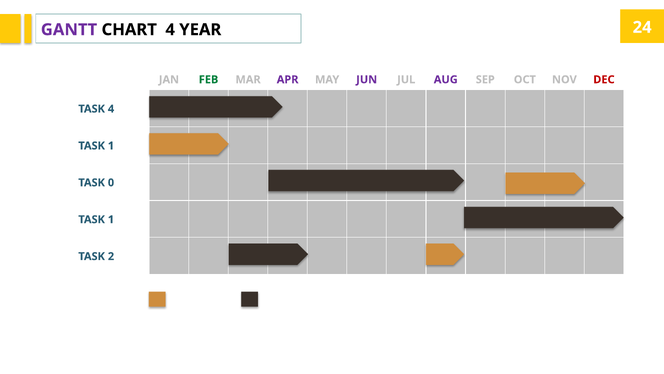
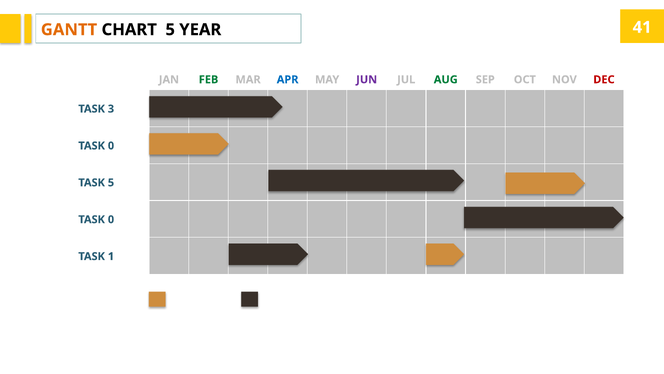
GANTT colour: purple -> orange
CHART 4: 4 -> 5
24: 24 -> 41
APR colour: purple -> blue
AUG colour: purple -> green
TASK 4: 4 -> 3
1 at (111, 146): 1 -> 0
TASK 0: 0 -> 5
1 at (111, 219): 1 -> 0
TASK 2: 2 -> 1
